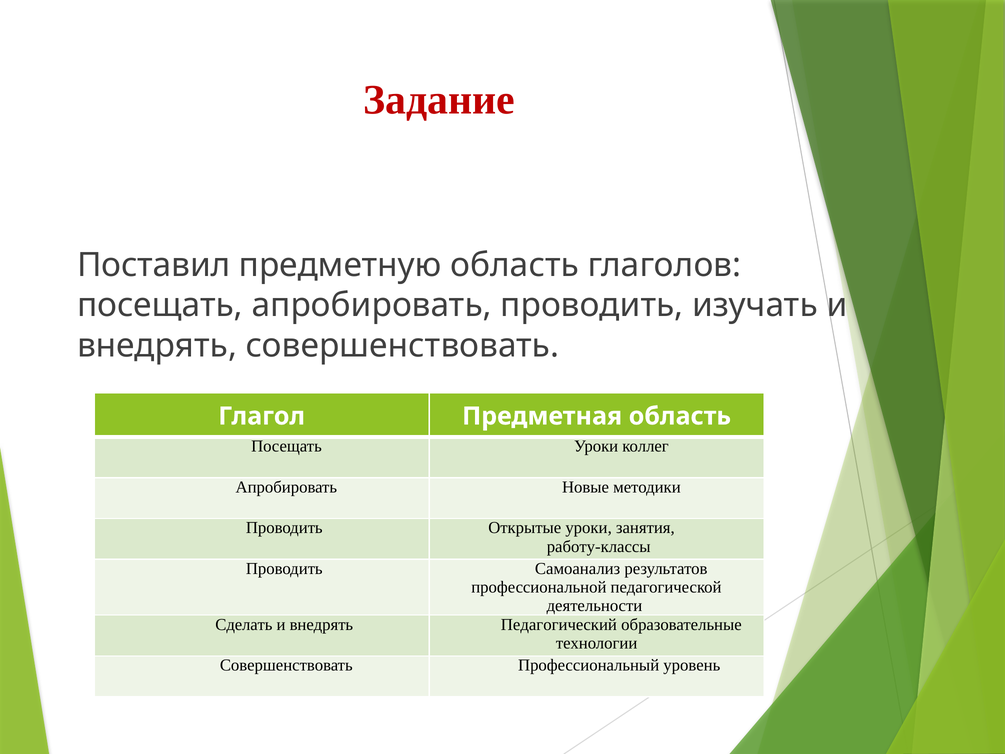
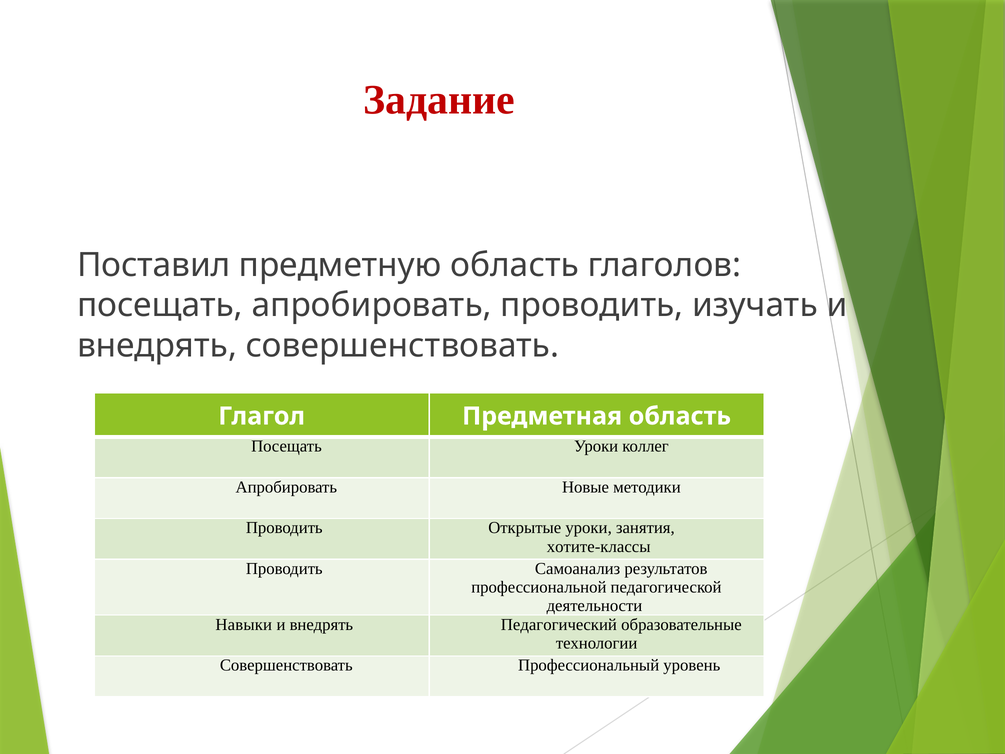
работу-классы: работу-классы -> хотите-классы
Сделать: Сделать -> Навыки
